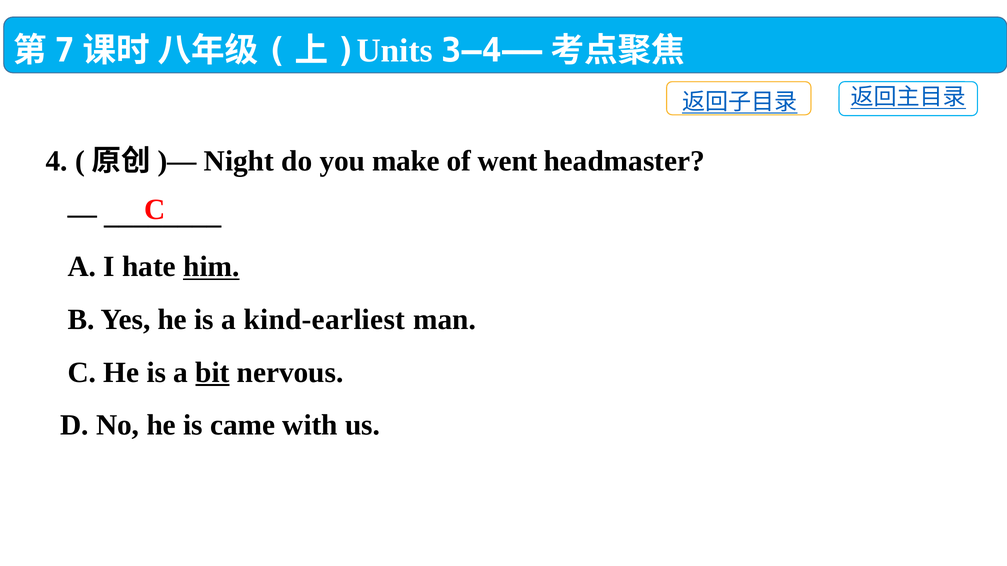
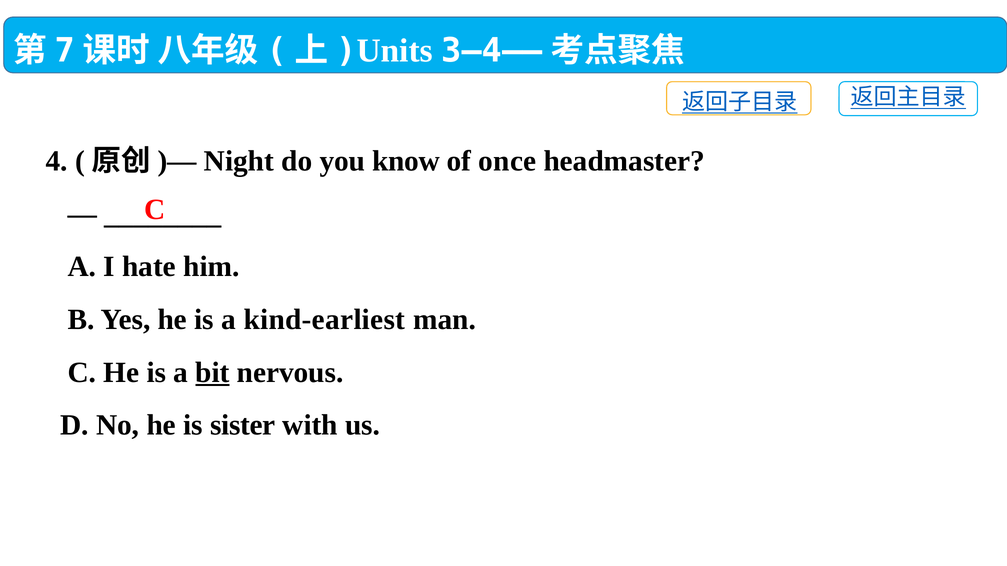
make: make -> know
went: went -> once
him underline: present -> none
came: came -> sister
